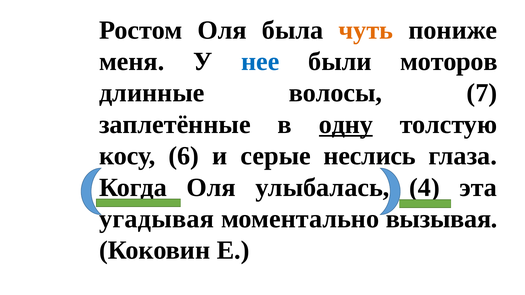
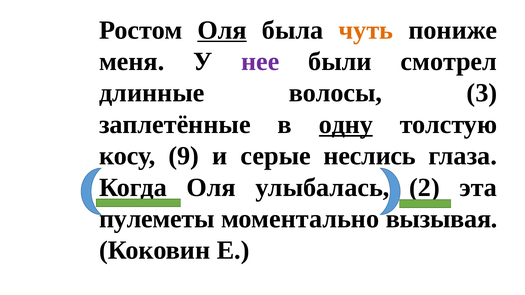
Оля at (222, 30) underline: none -> present
нее colour: blue -> purple
моторов: моторов -> смотрел
7: 7 -> 3
6: 6 -> 9
4: 4 -> 2
угадывая: угадывая -> пулеметы
